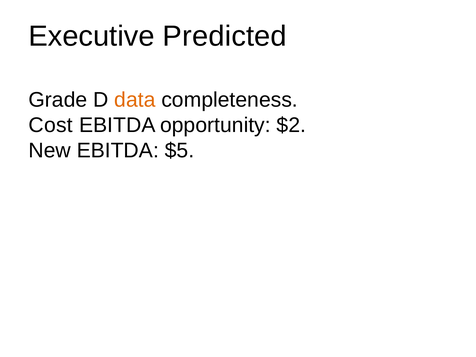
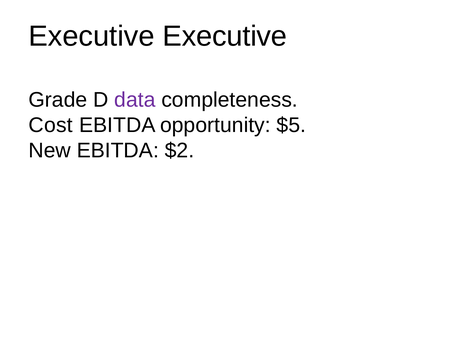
Executive Predicted: Predicted -> Executive
data colour: orange -> purple
$2: $2 -> $5
$5: $5 -> $2
